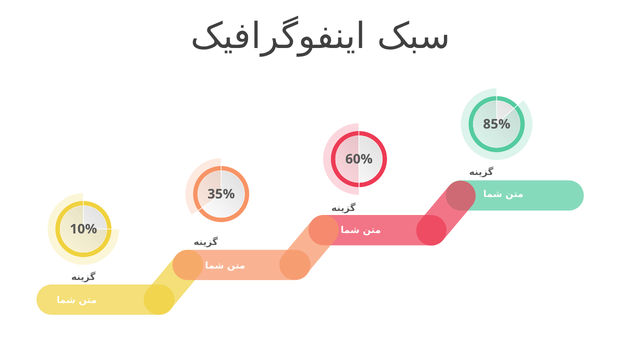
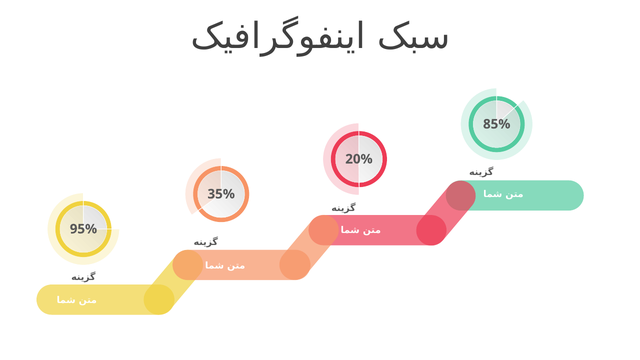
60%: 60% -> 20%
10%: 10% -> 95%
